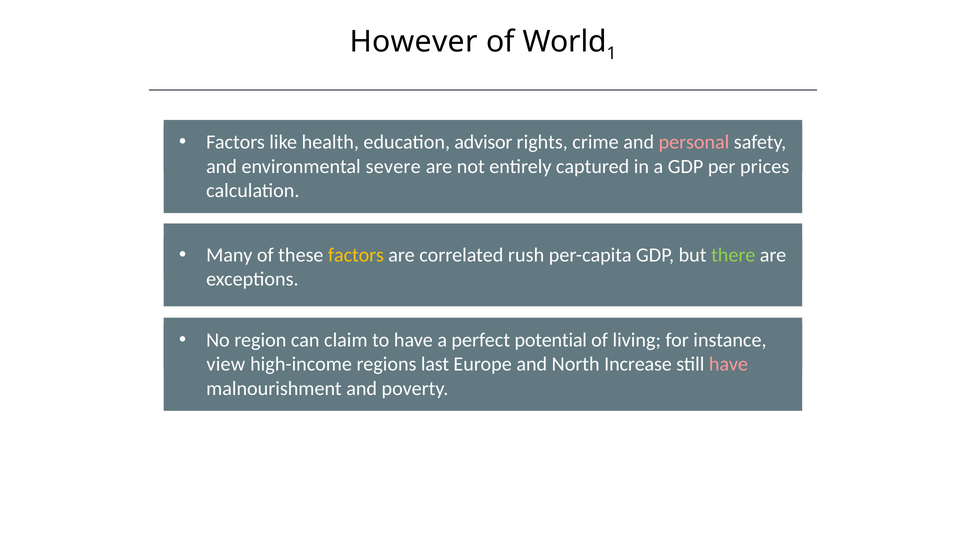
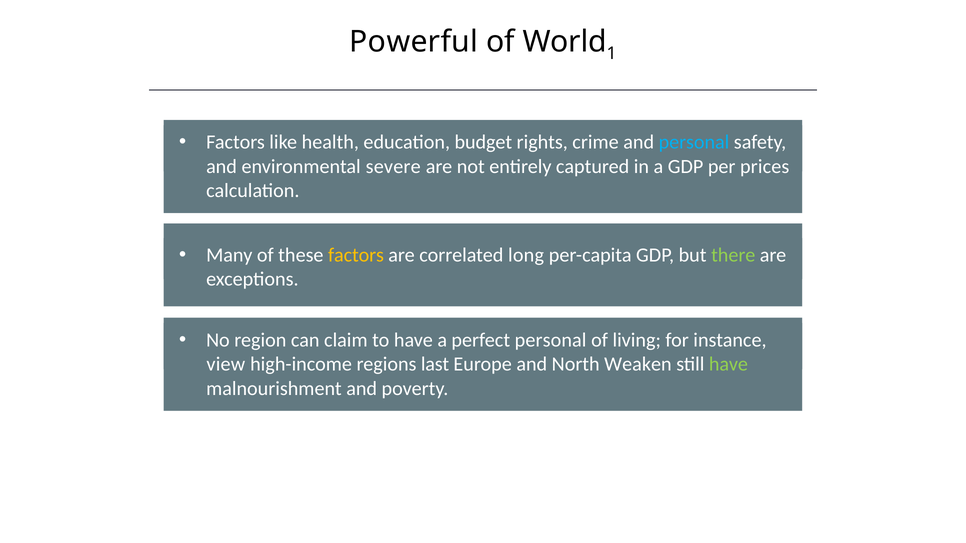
However: However -> Powerful
advisor: advisor -> budget
personal at (694, 142) colour: pink -> light blue
rush: rush -> long
perfect potential: potential -> personal
Increase: Increase -> Weaken
have at (728, 364) colour: pink -> light green
